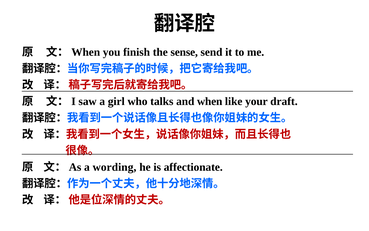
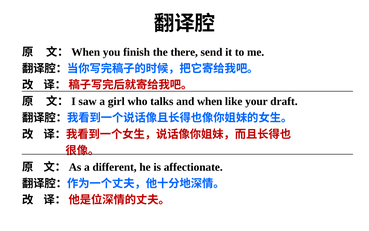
sense: sense -> there
wording: wording -> different
